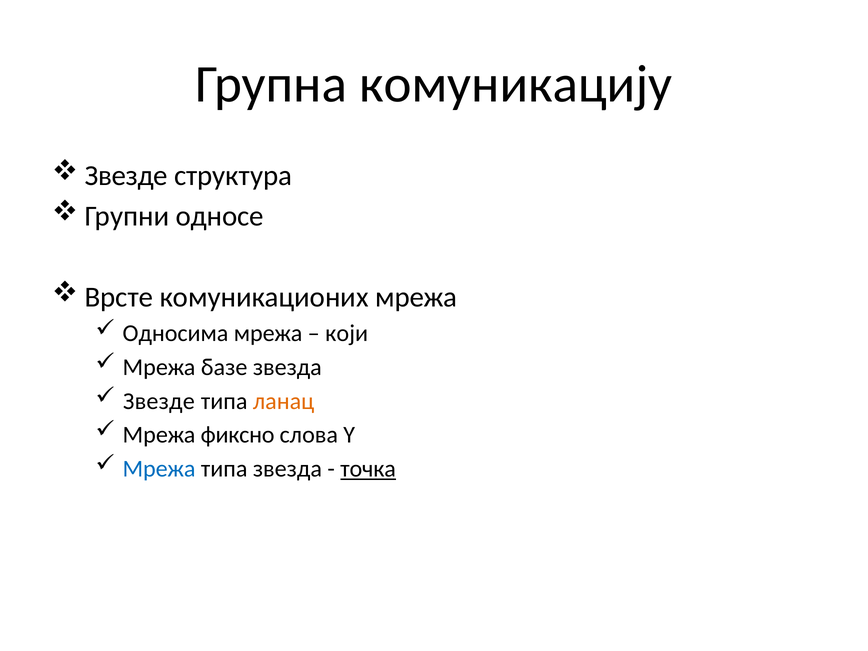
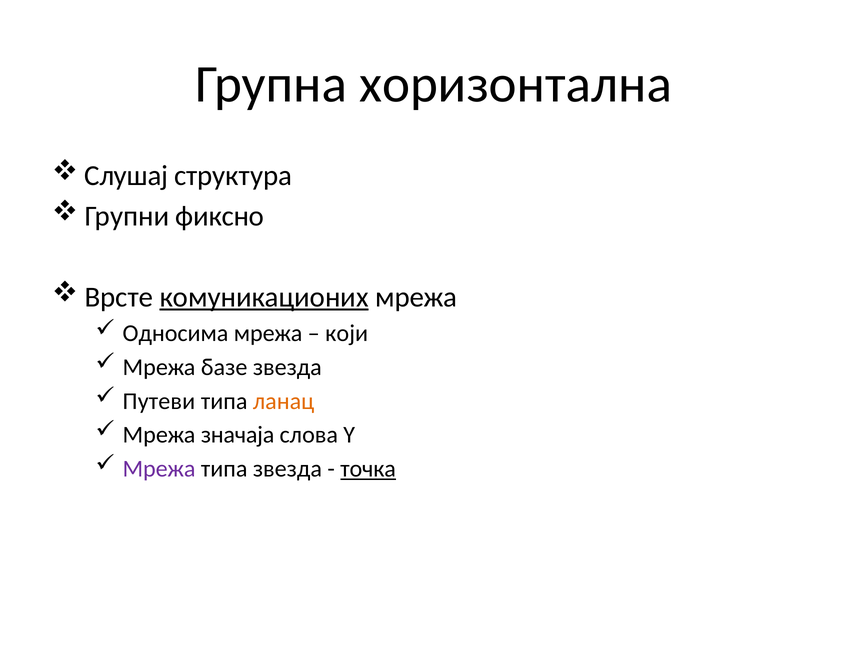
комуникацију: комуникацију -> хоризонтална
Звезде at (126, 176): Звезде -> Слушај
односе: односе -> фиксно
комуникационих underline: none -> present
Звезде at (159, 401): Звезде -> Путеви
фиксно: фиксно -> значаја
Мрежа at (159, 469) colour: blue -> purple
